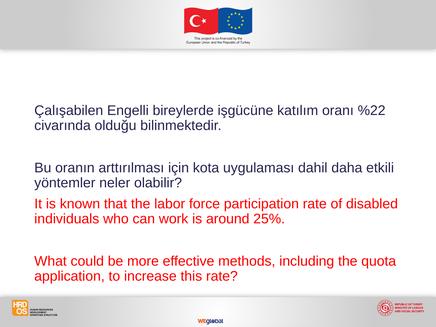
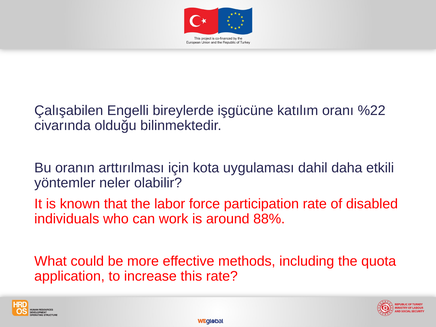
25%: 25% -> 88%
